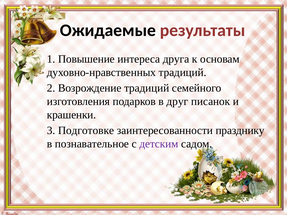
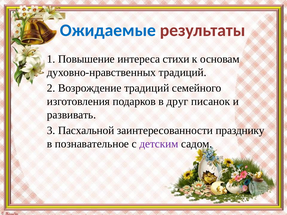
Ожидаемые colour: black -> blue
друга: друга -> стихи
крашенки: крашенки -> развивать
Подготовке: Подготовке -> Пасхальной
